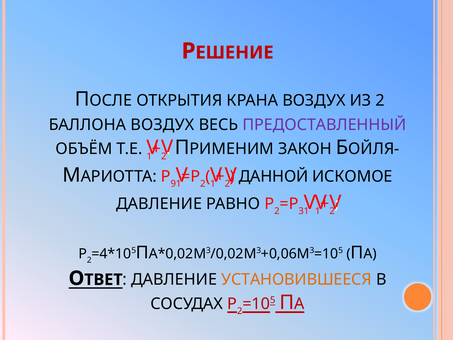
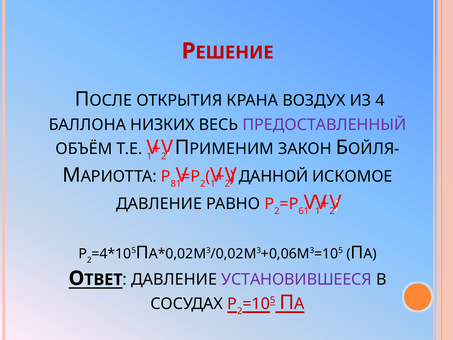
ИЗ 2: 2 -> 4
БАЛЛОНА ВОЗДУХ: ВОЗДУХ -> НИЗКИХ
9: 9 -> 8
3 at (301, 211): 3 -> 6
УСТАНОВИВШЕЕСЯ colour: orange -> purple
